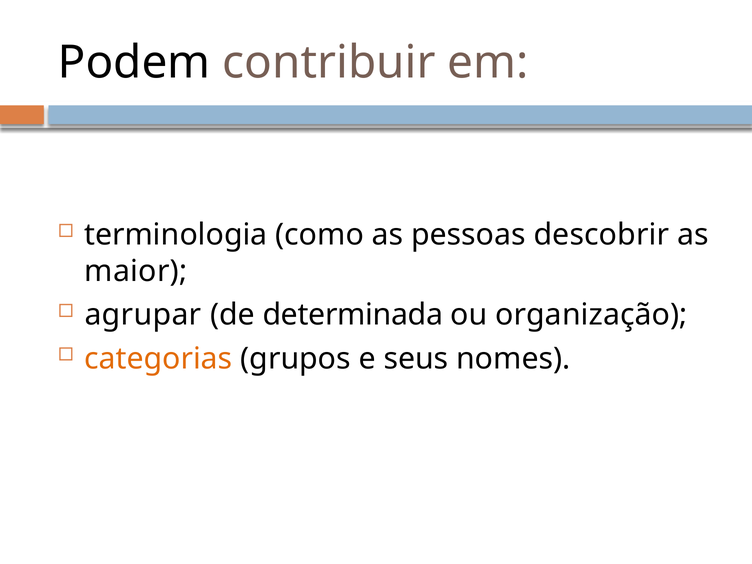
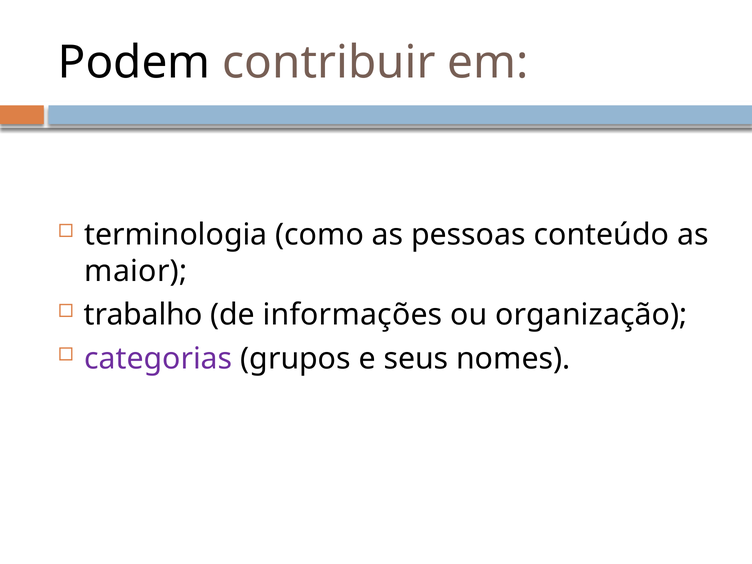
descobrir: descobrir -> conteúdo
agrupar: agrupar -> trabalho
determinada: determinada -> informações
categorias colour: orange -> purple
